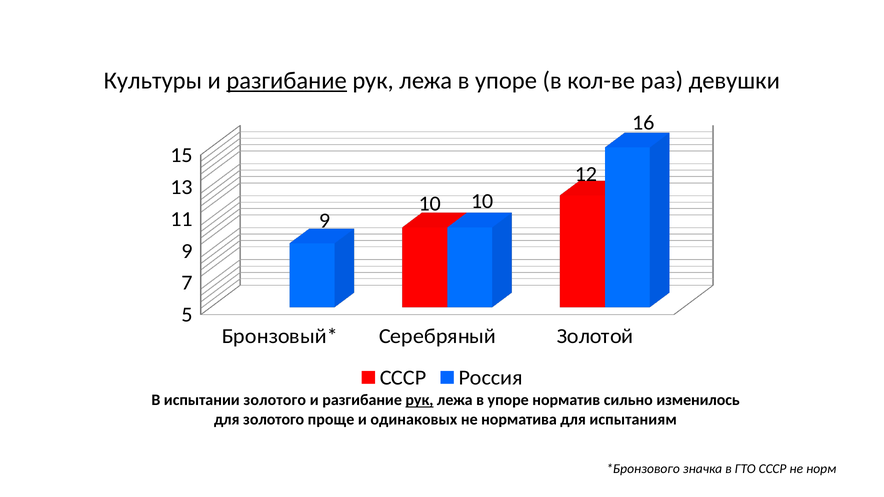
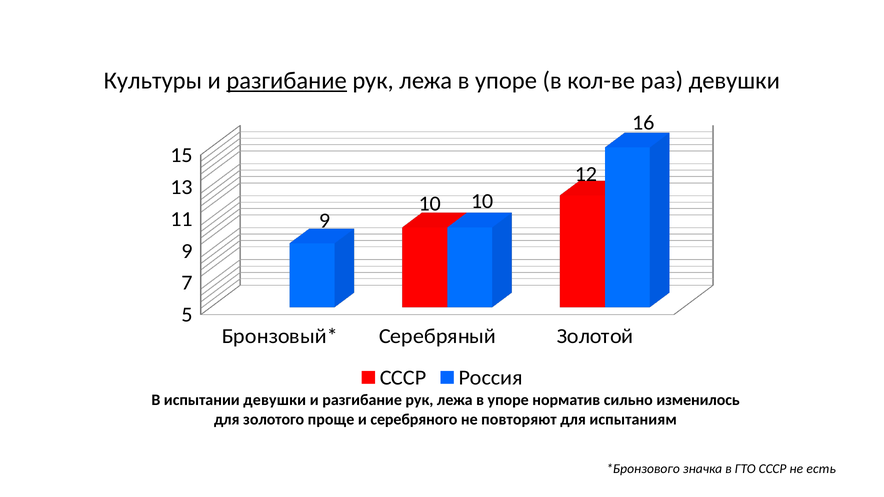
испытании золотого: золотого -> девушки
рук at (419, 400) underline: present -> none
одинаковых: одинаковых -> серебряного
норматива: норматива -> повторяют
норм: норм -> есть
